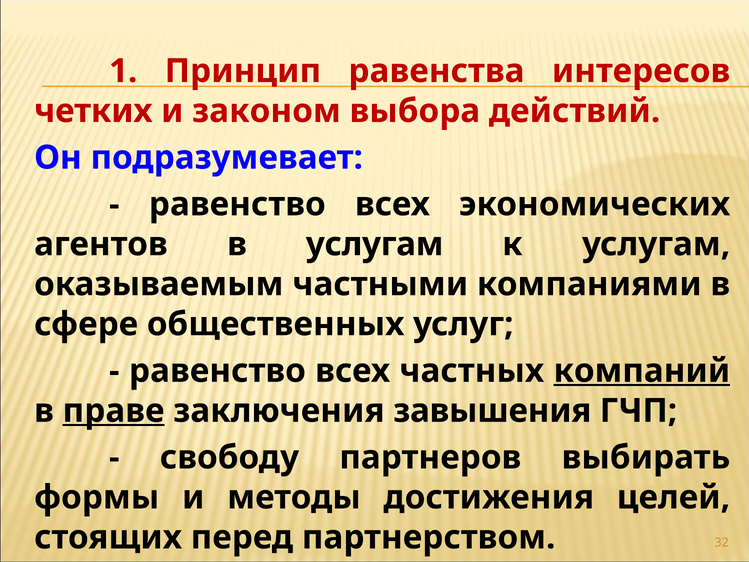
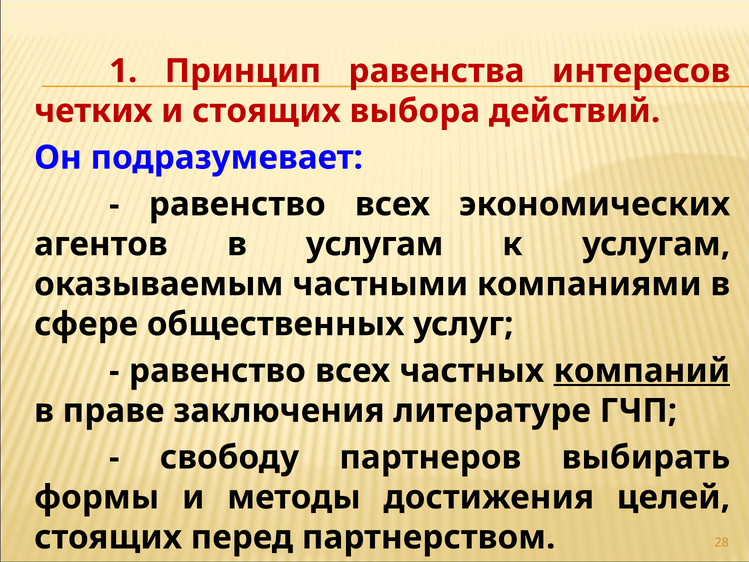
и законом: законом -> стоящих
праве underline: present -> none
завышения: завышения -> литературе
32: 32 -> 28
